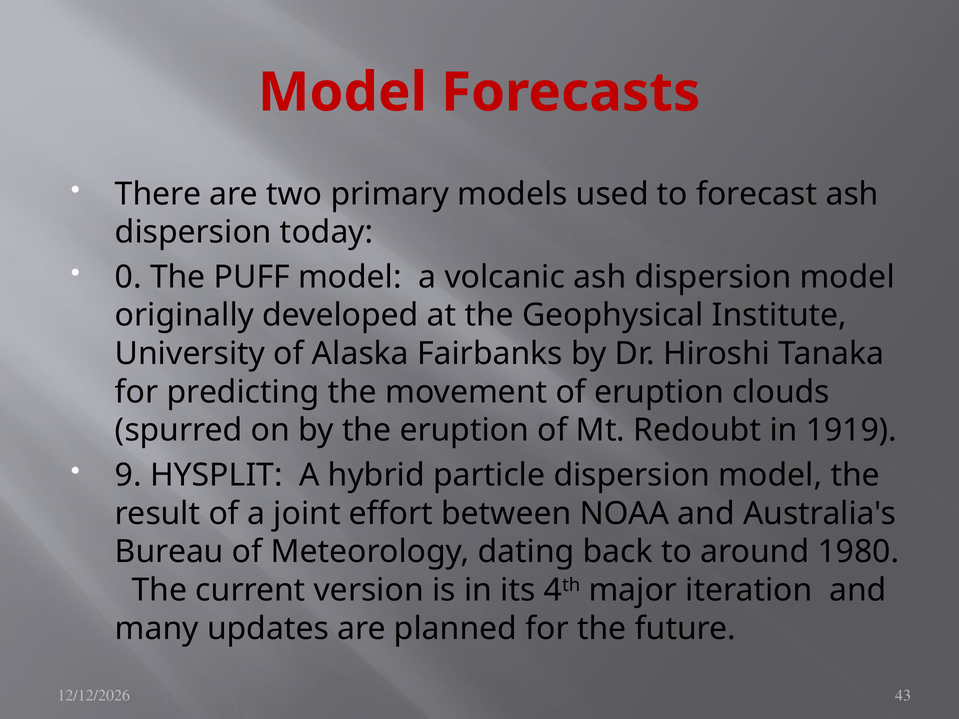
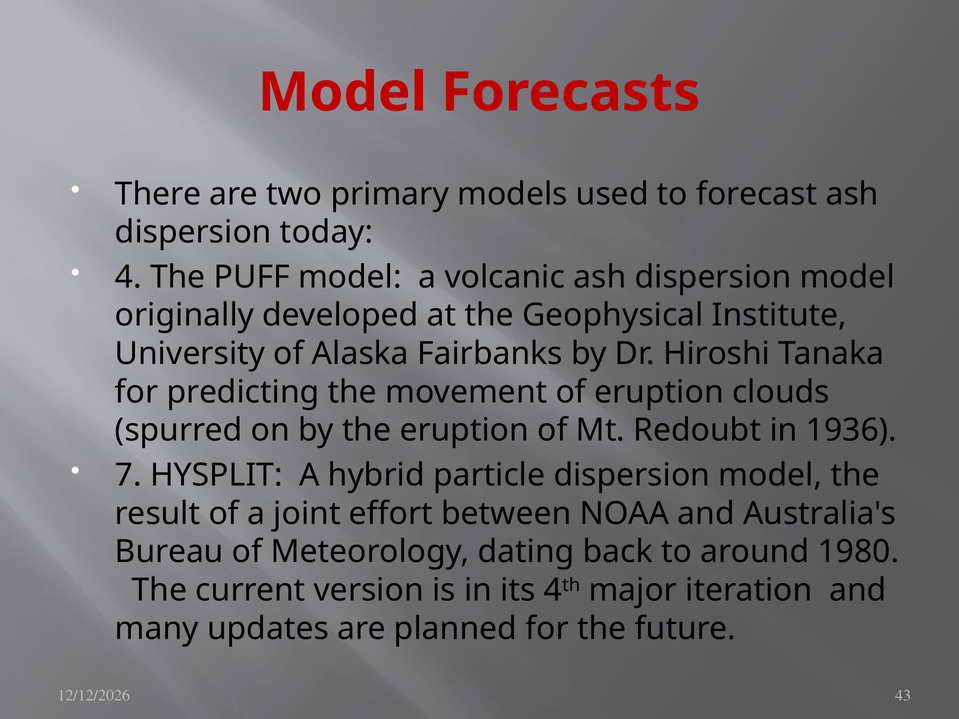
0: 0 -> 4
1919: 1919 -> 1936
9: 9 -> 7
